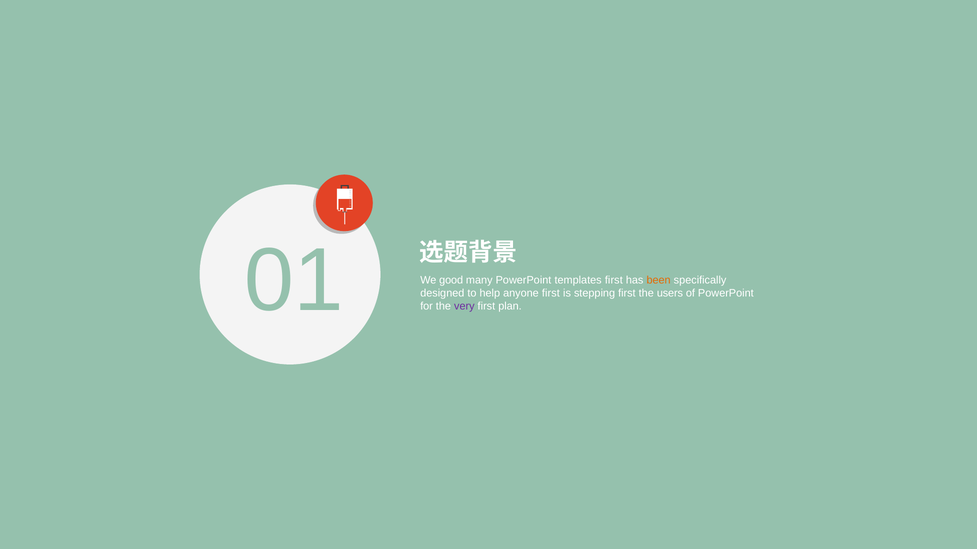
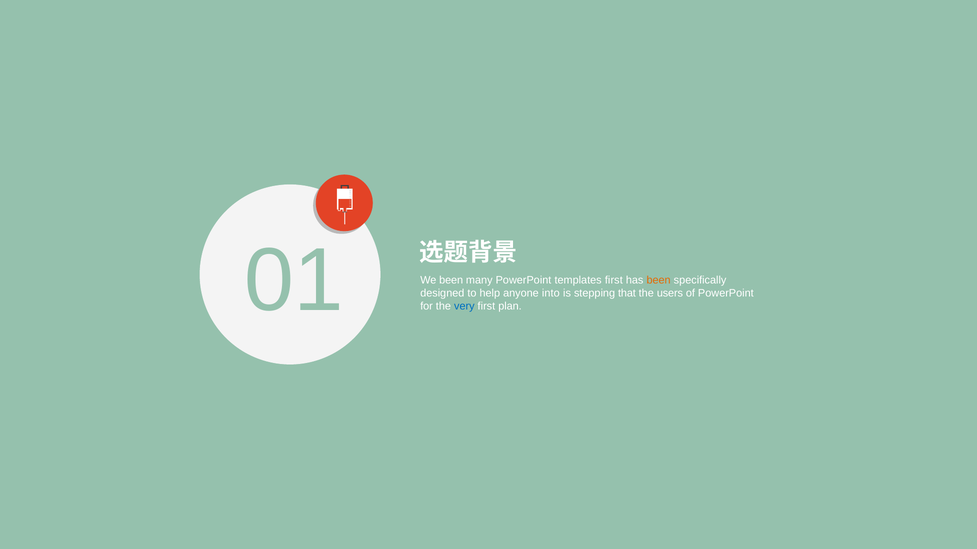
We good: good -> been
anyone first: first -> into
stepping first: first -> that
very colour: purple -> blue
